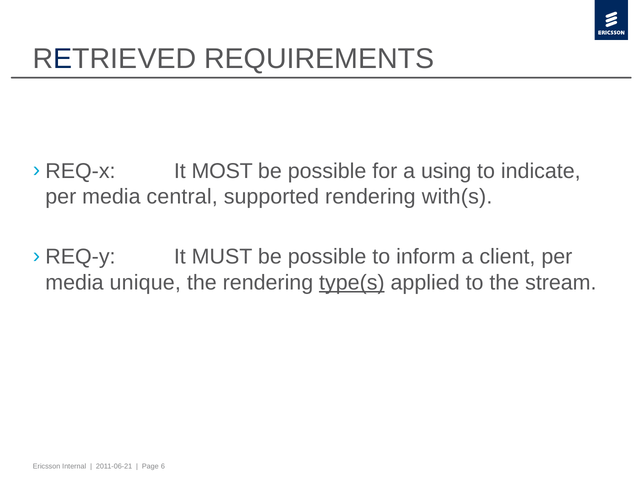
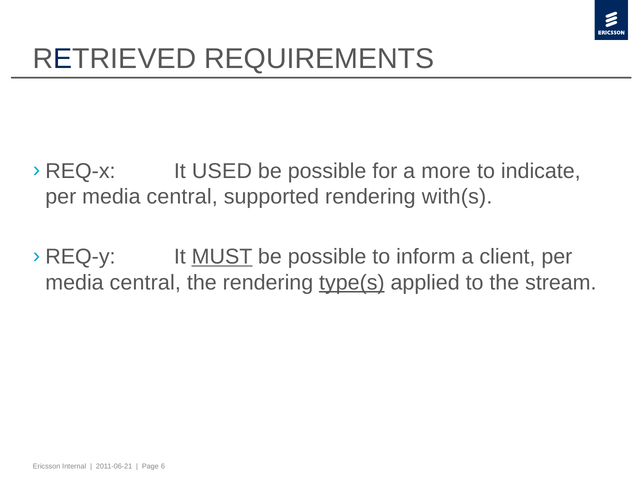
MOST: MOST -> USED
using: using -> more
MUST underline: none -> present
unique at (145, 283): unique -> central
